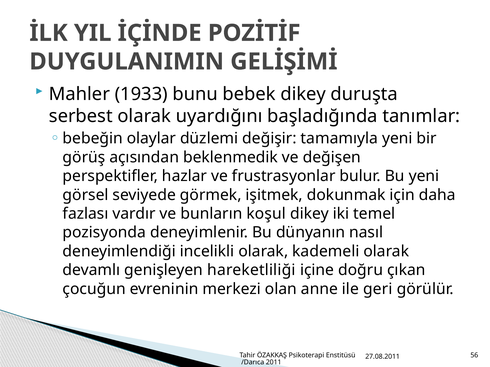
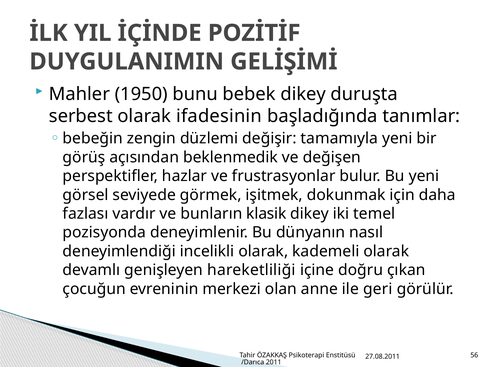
1933: 1933 -> 1950
uyardığını: uyardığını -> ifadesinin
olaylar: olaylar -> zengin
koşul: koşul -> klasik
